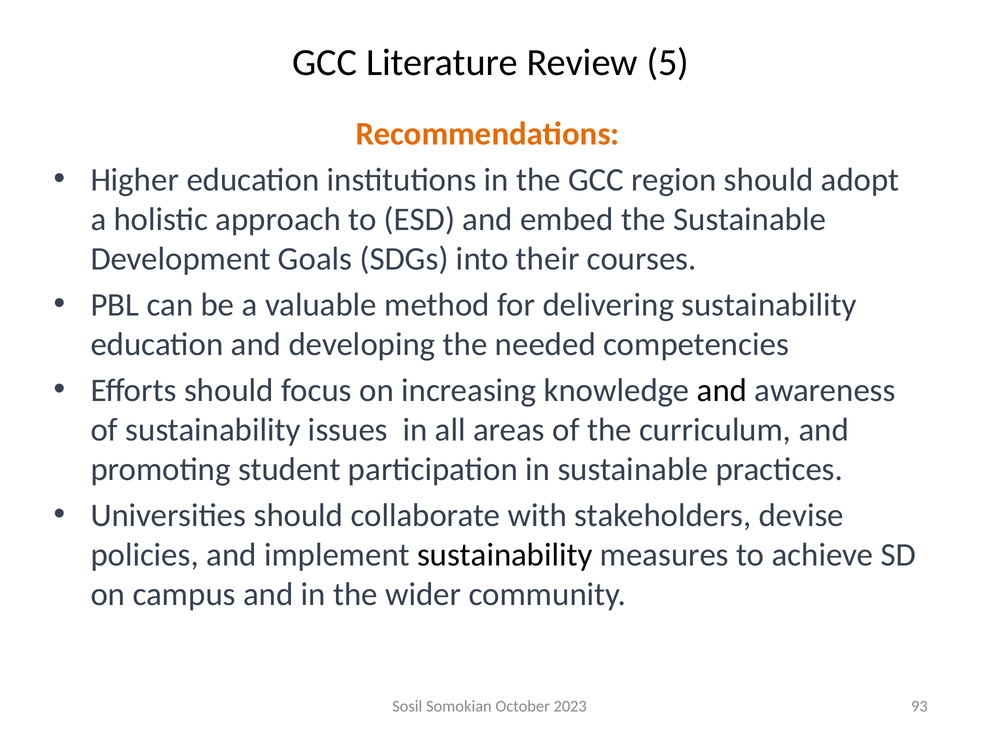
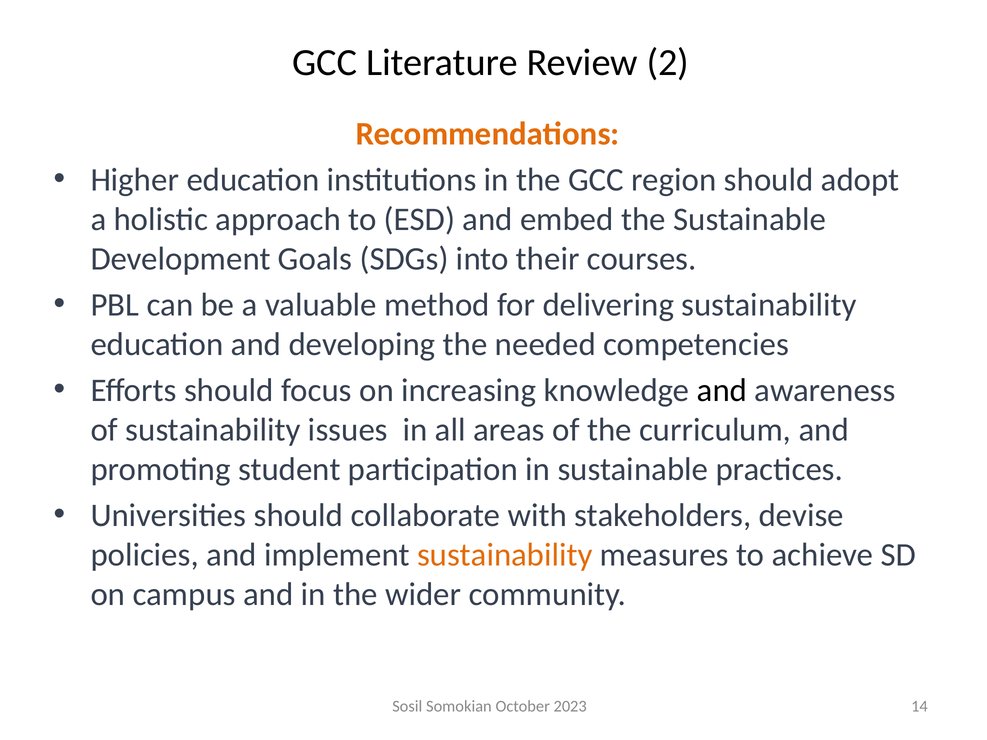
5: 5 -> 2
sustainability at (505, 555) colour: black -> orange
93: 93 -> 14
